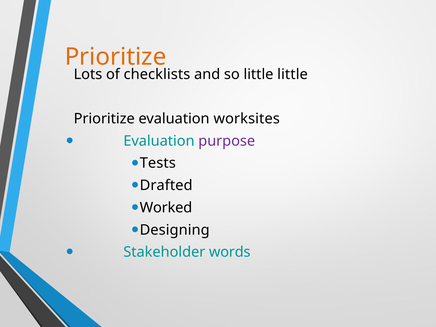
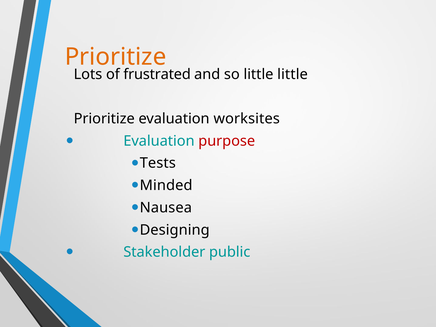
checklists: checklists -> frustrated
purpose colour: purple -> red
Drafted: Drafted -> Minded
Worked: Worked -> Nausea
words: words -> public
